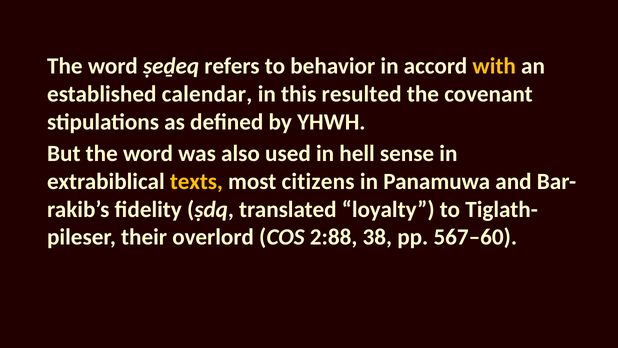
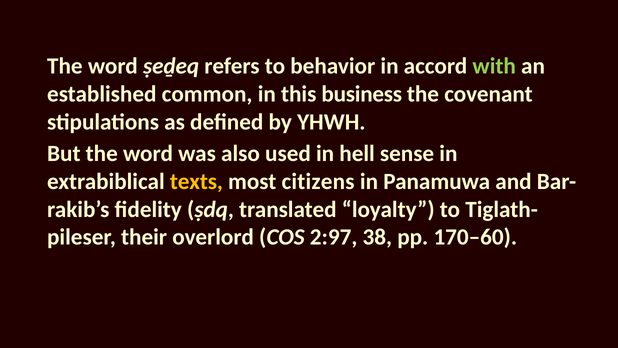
with colour: yellow -> light green
calendar: calendar -> common
resulted: resulted -> business
2:88: 2:88 -> 2:97
567–60: 567–60 -> 170–60
